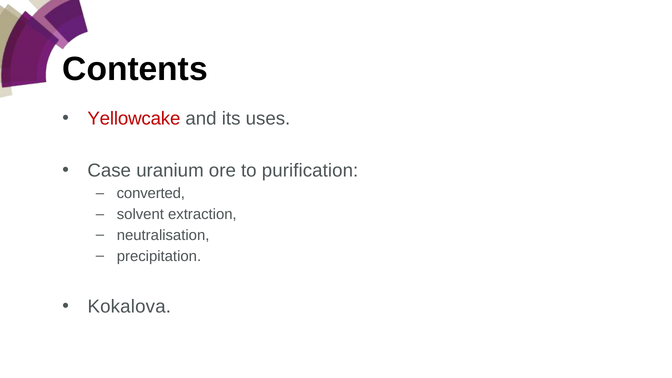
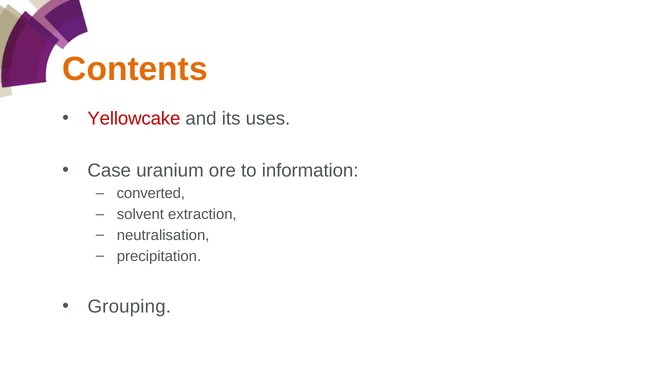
Contents colour: black -> orange
purification: purification -> information
Kokalova: Kokalova -> Grouping
